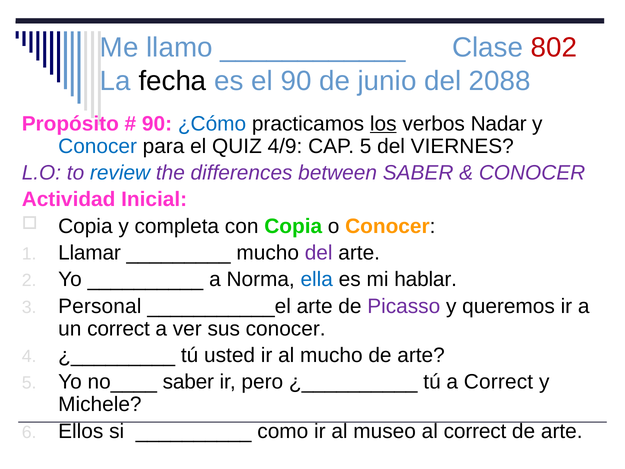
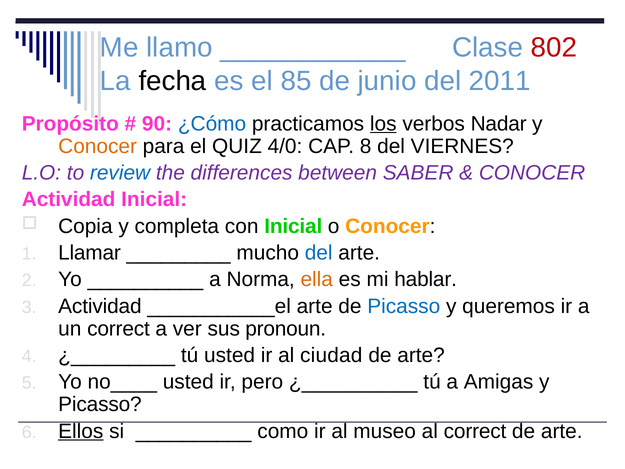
el 90: 90 -> 85
2088: 2088 -> 2011
Conocer at (98, 146) colour: blue -> orange
4/9: 4/9 -> 4/0
CAP 5: 5 -> 8
con Copia: Copia -> Inicial
del at (319, 253) colour: purple -> blue
ella colour: blue -> orange
Personal at (100, 306): Personal -> Actividad
Picasso at (404, 306) colour: purple -> blue
sus conocer: conocer -> pronoun
al mucho: mucho -> ciudad
no____ saber: saber -> usted
a Correct: Correct -> Amigas
Michele at (100, 404): Michele -> Picasso
Ellos underline: none -> present
